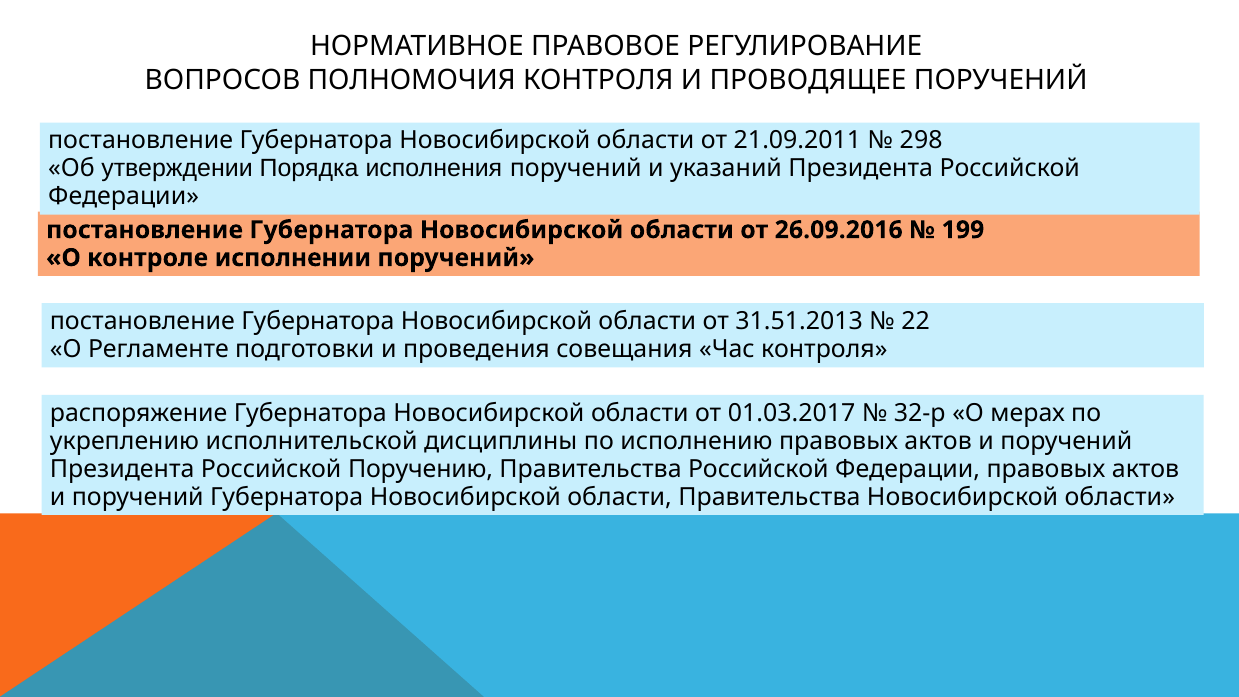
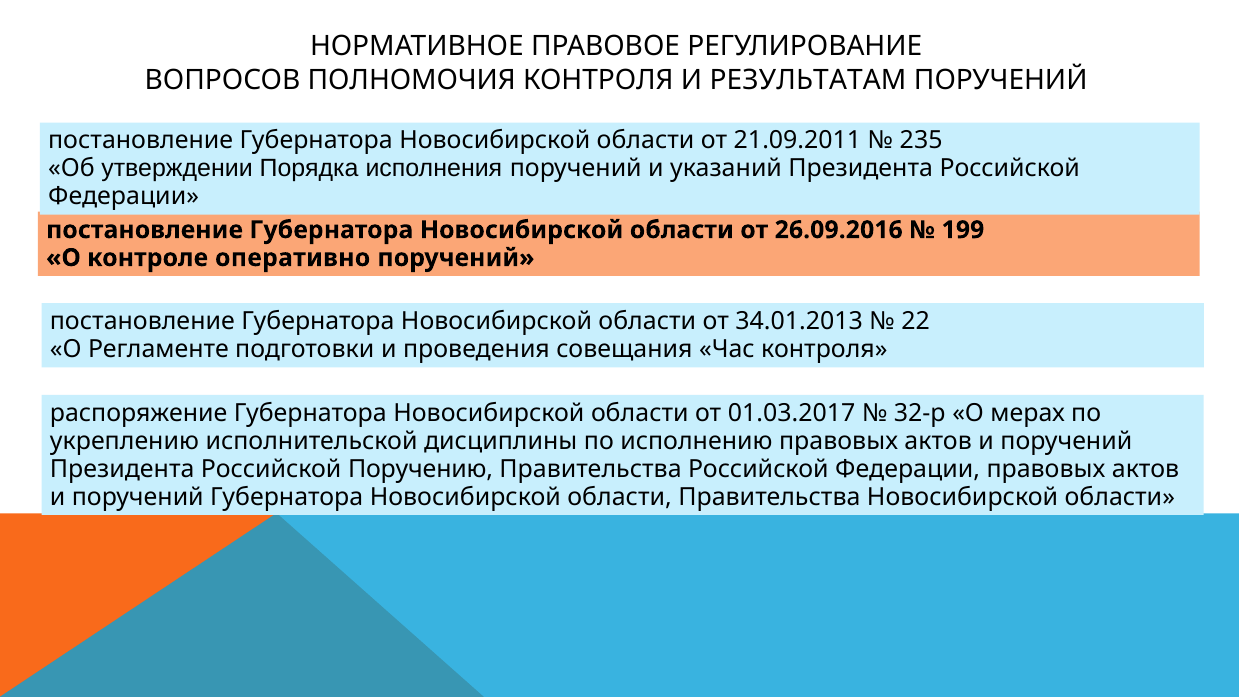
ПРОВОДЯЩЕЕ: ПРОВОДЯЩЕЕ -> РЕЗУЛЬТАТАМ
298: 298 -> 235
исполнении: исполнении -> оперативно
31.51.2013: 31.51.2013 -> 34.01.2013
